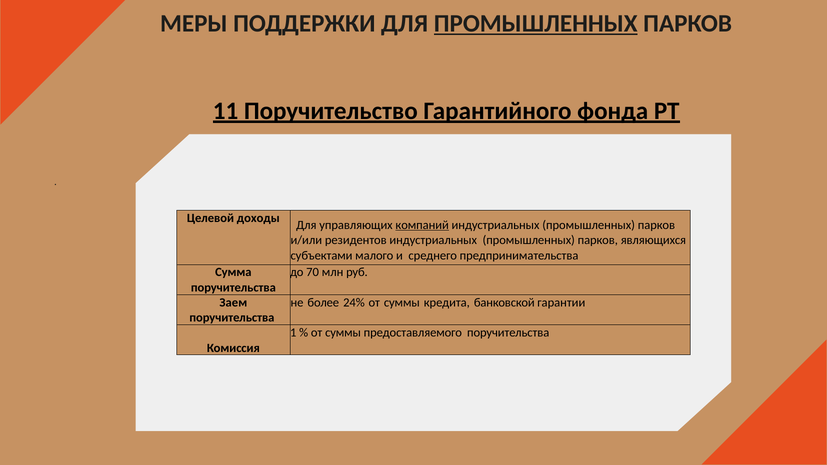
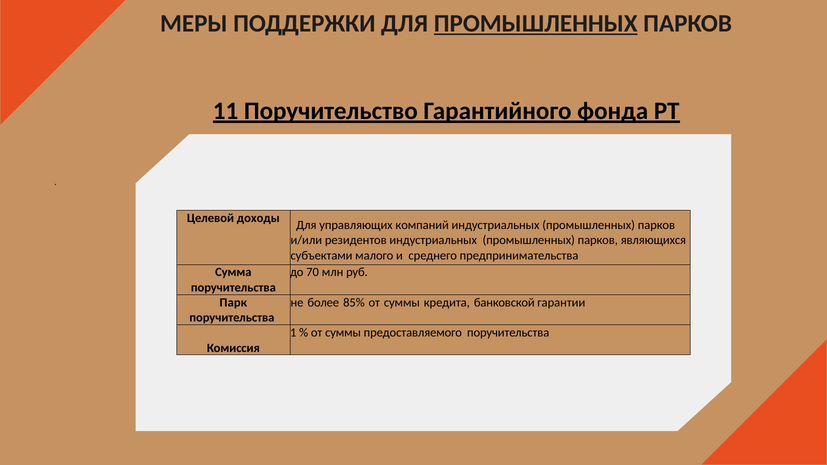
компаний underline: present -> none
Заем: Заем -> Парк
24%: 24% -> 85%
